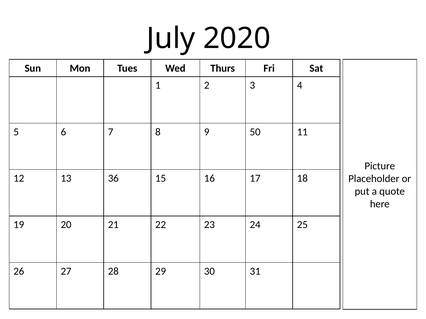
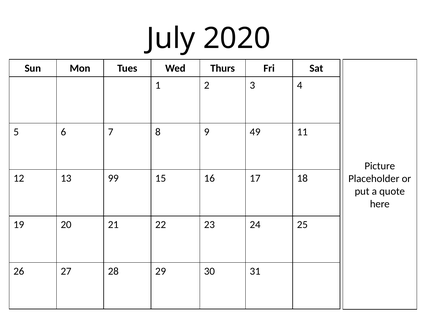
50: 50 -> 49
36: 36 -> 99
